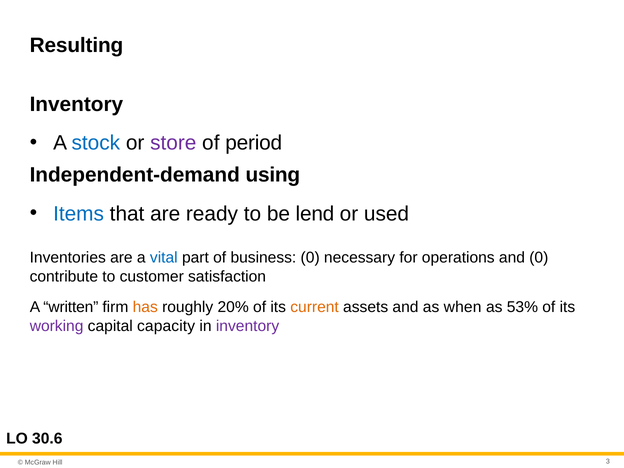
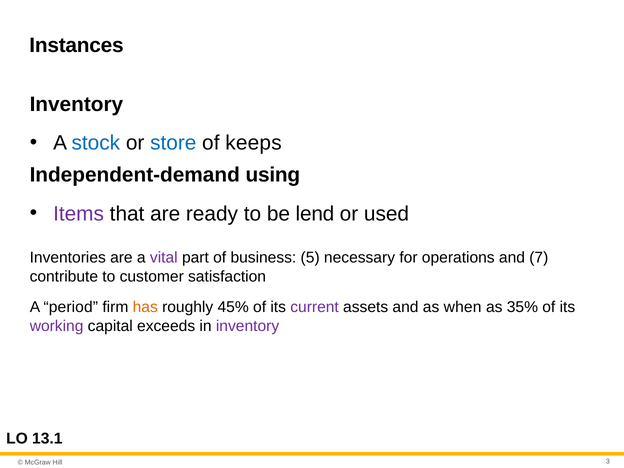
Resulting: Resulting -> Instances
store colour: purple -> blue
period: period -> keeps
Items colour: blue -> purple
vital colour: blue -> purple
business 0: 0 -> 5
and 0: 0 -> 7
written: written -> period
20%: 20% -> 45%
current colour: orange -> purple
53%: 53% -> 35%
capacity: capacity -> exceeds
30.6: 30.6 -> 13.1
